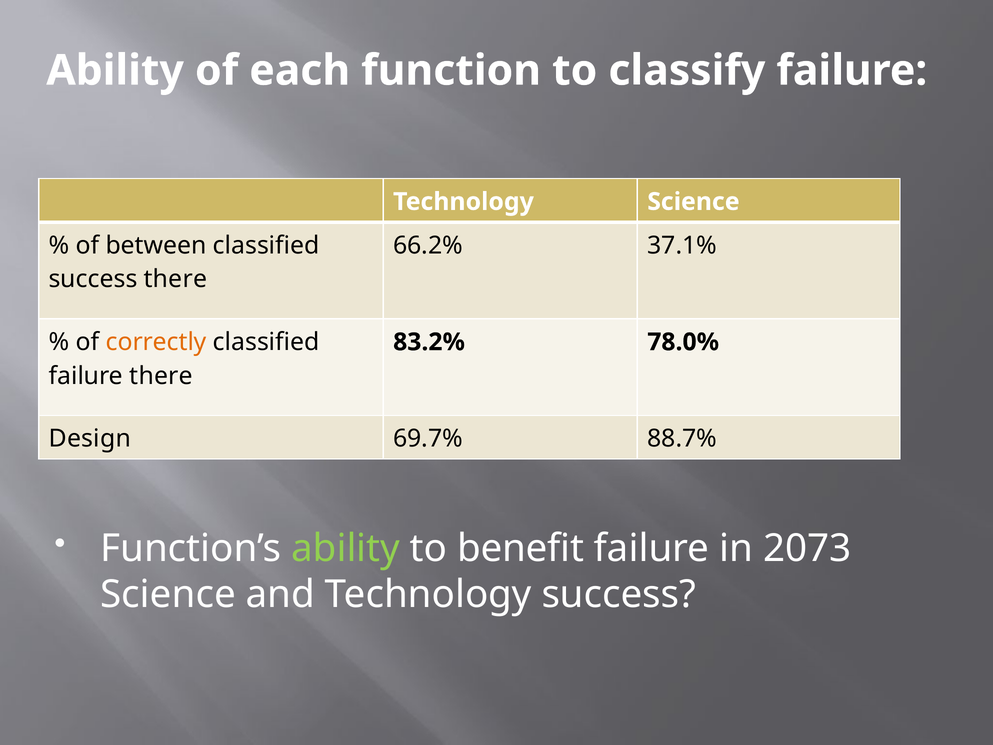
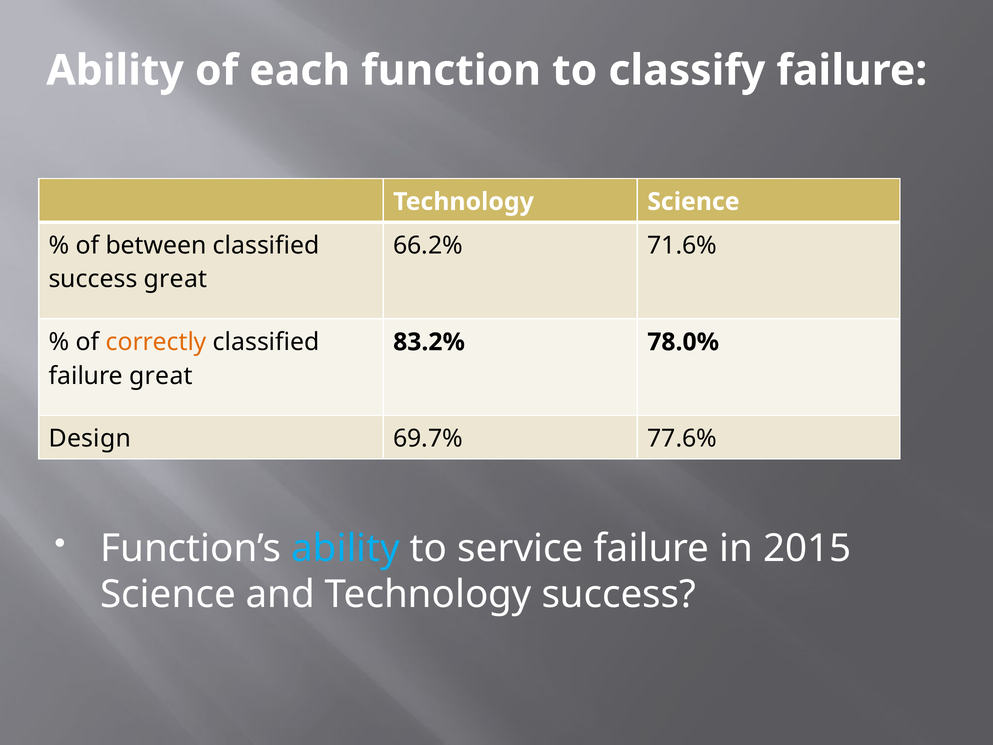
37.1%: 37.1% -> 71.6%
success there: there -> great
failure there: there -> great
88.7%: 88.7% -> 77.6%
ability at (346, 548) colour: light green -> light blue
benefit: benefit -> service
2073: 2073 -> 2015
